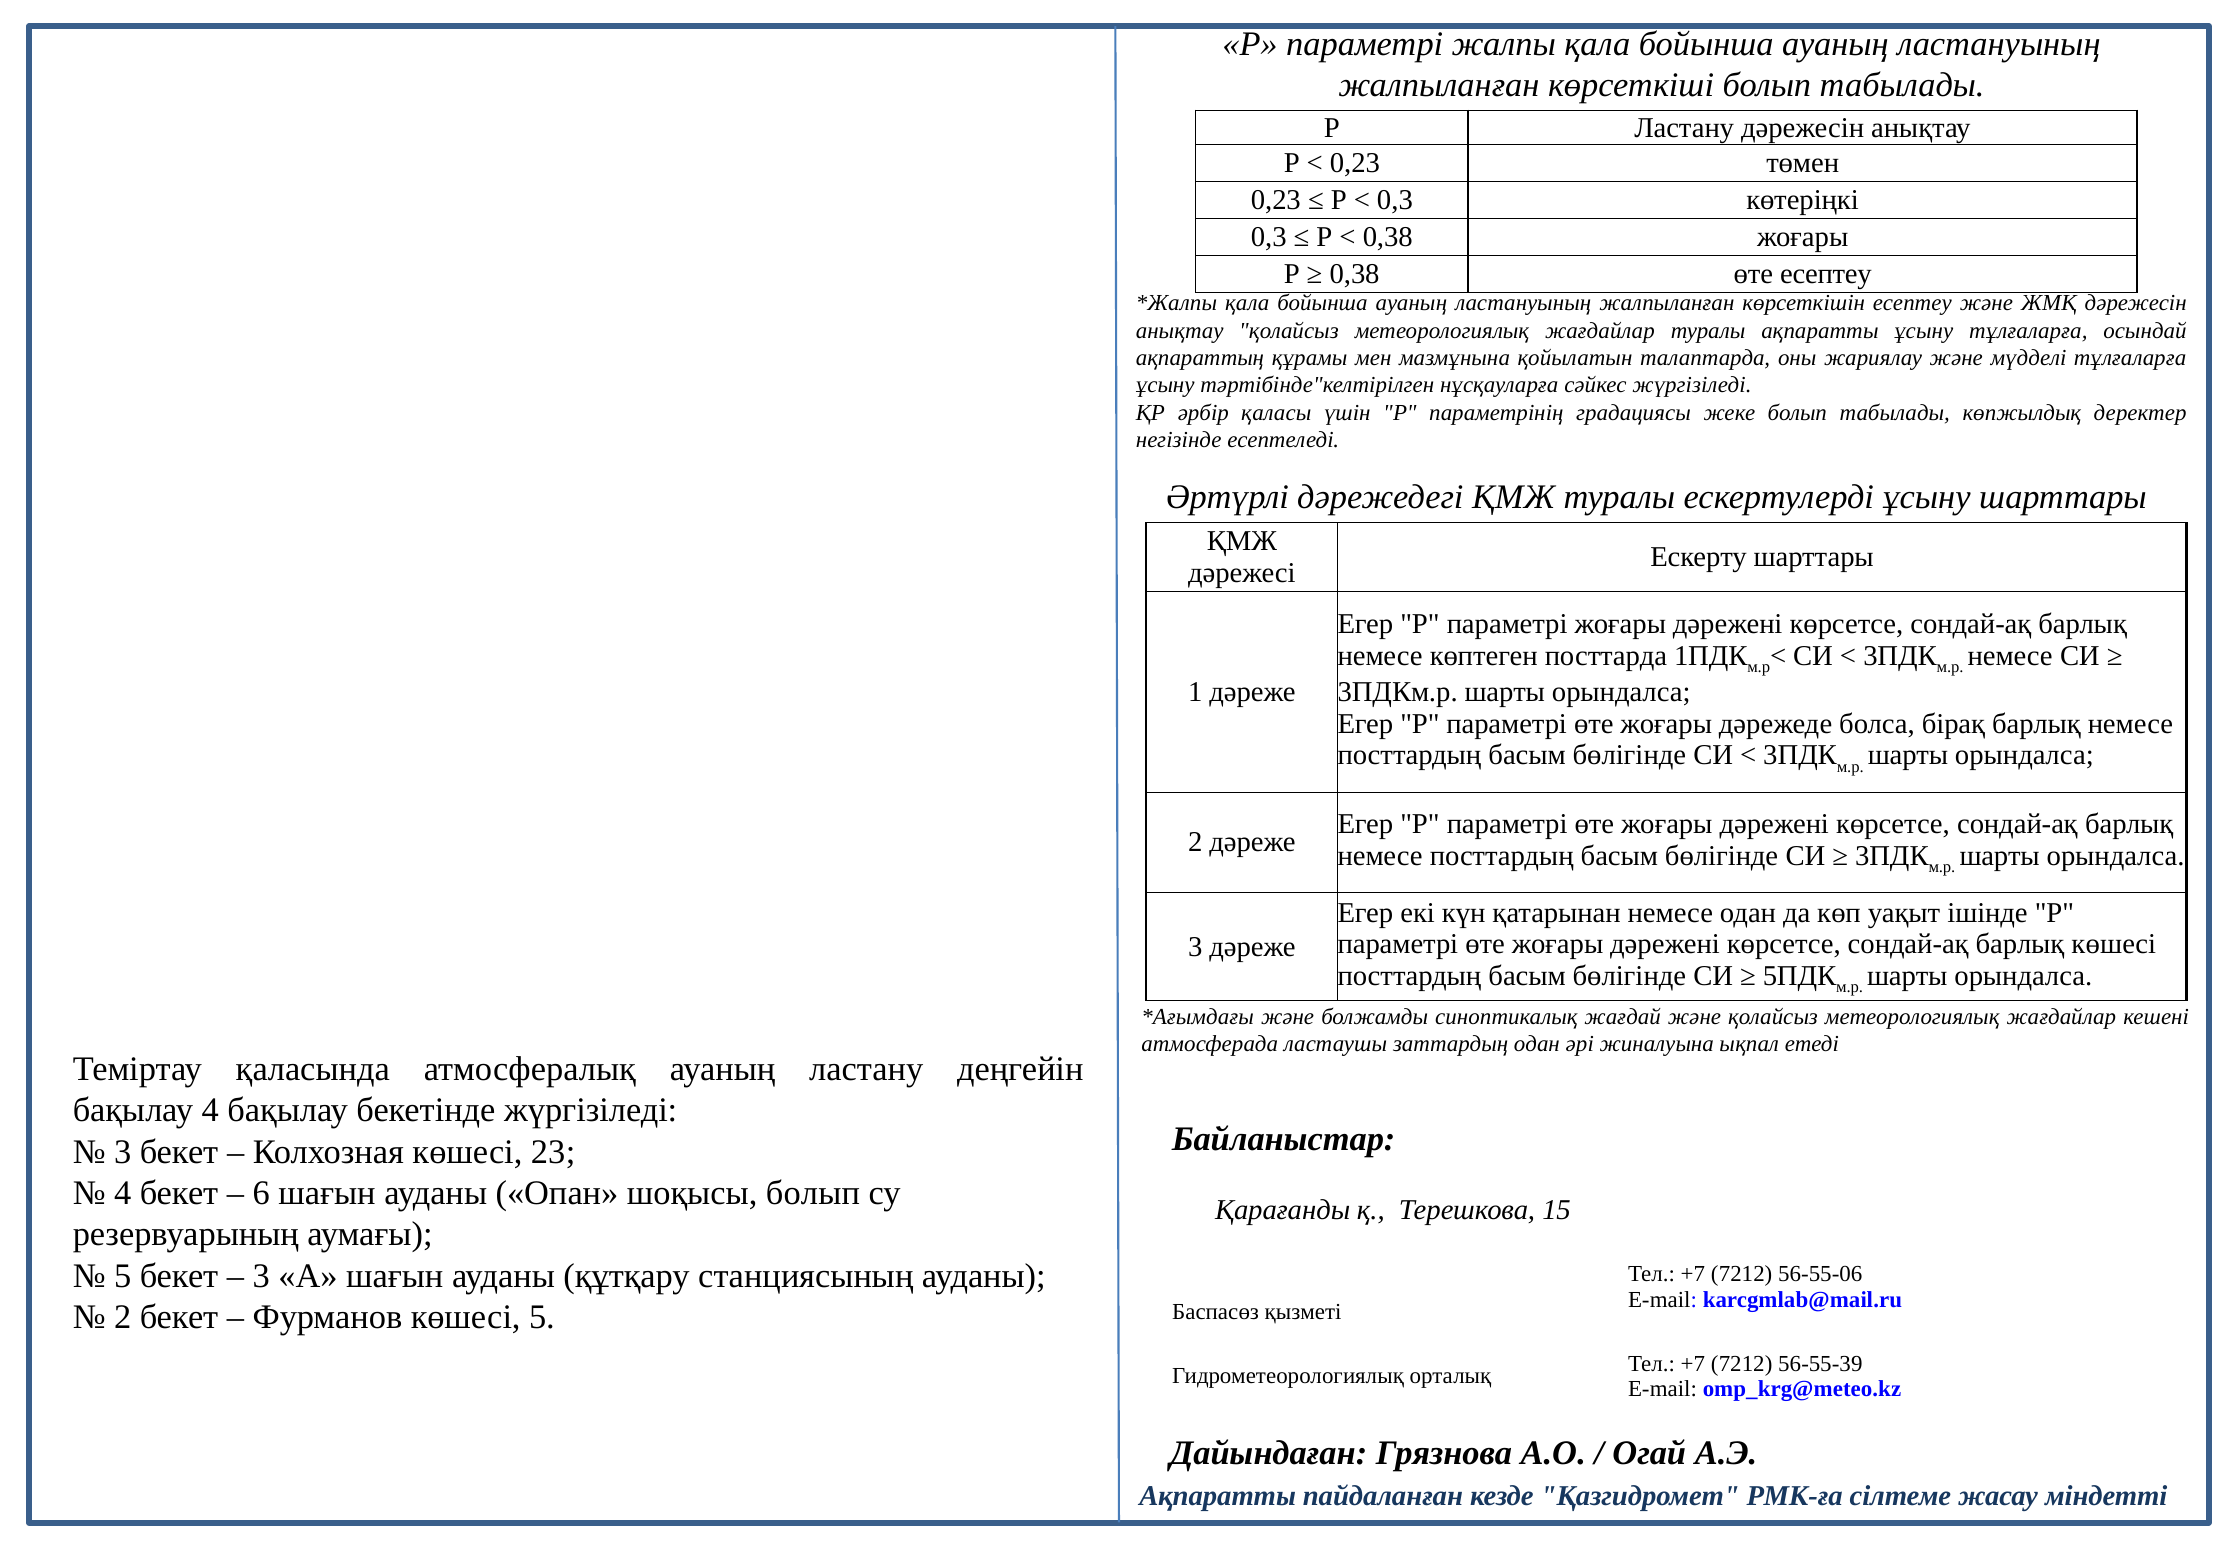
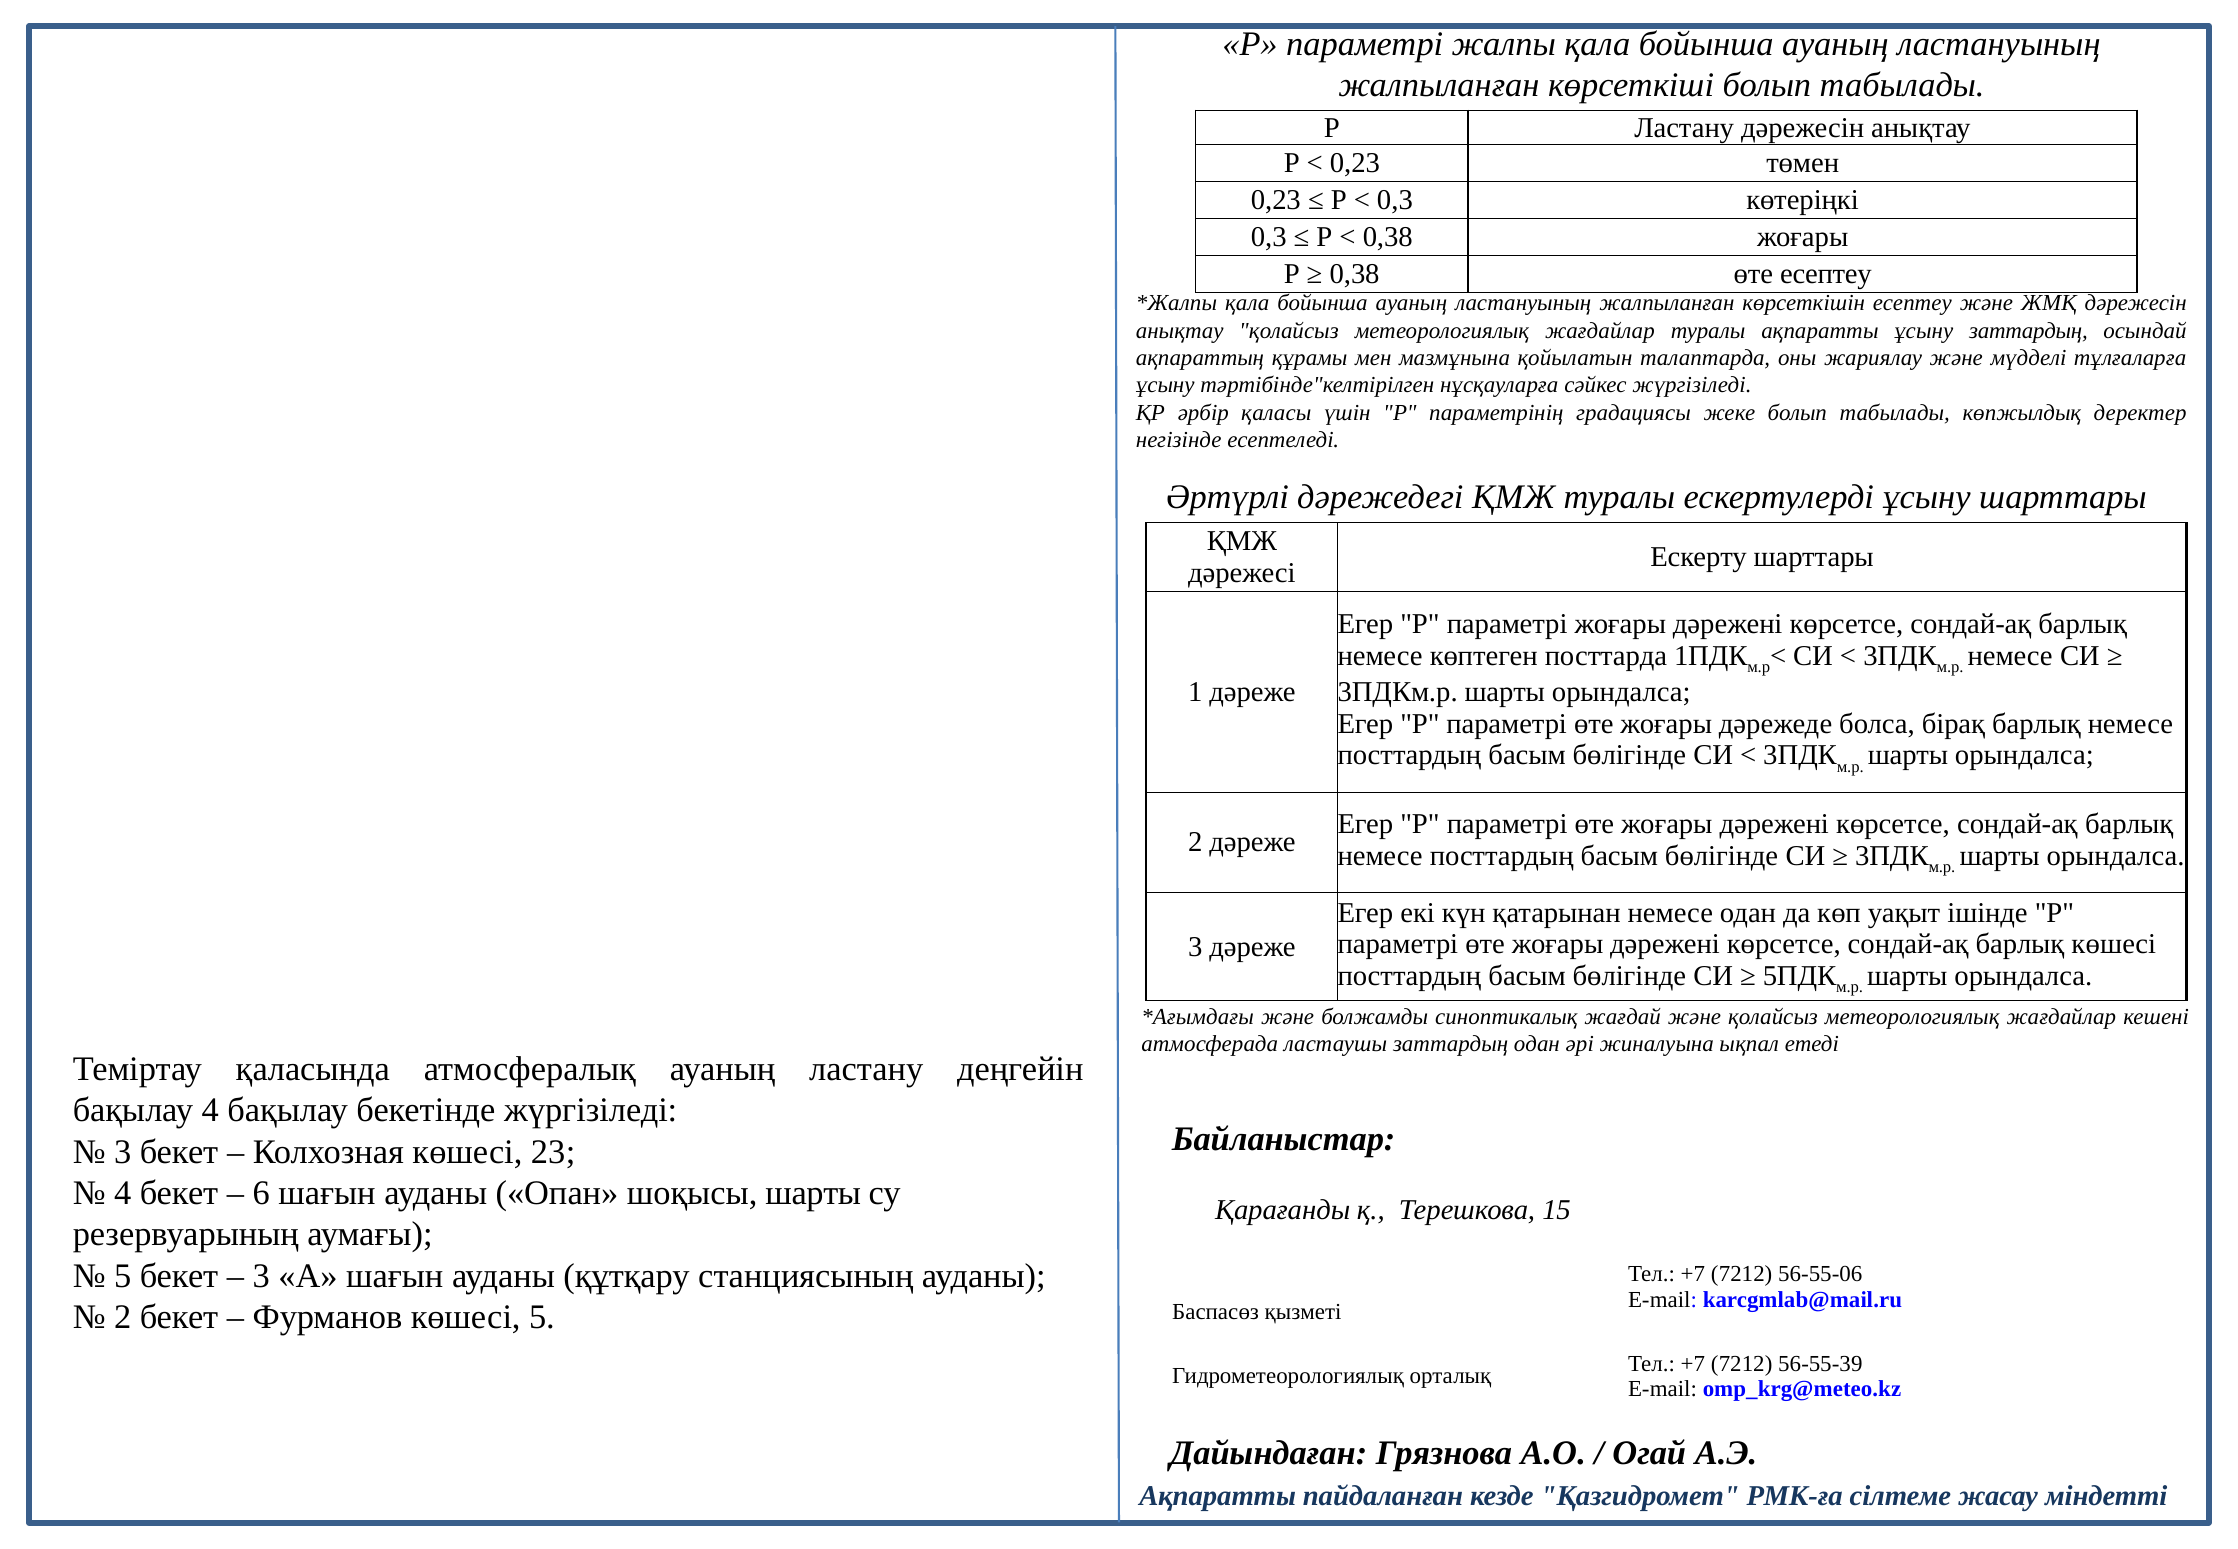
ұсыну тұлғаларға: тұлғаларға -> заттардың
шоқысы болып: болып -> шарты
